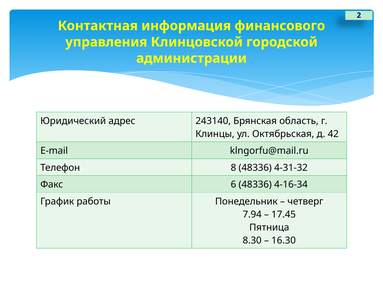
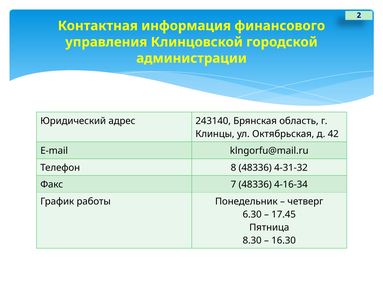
6: 6 -> 7
7.94: 7.94 -> 6.30
